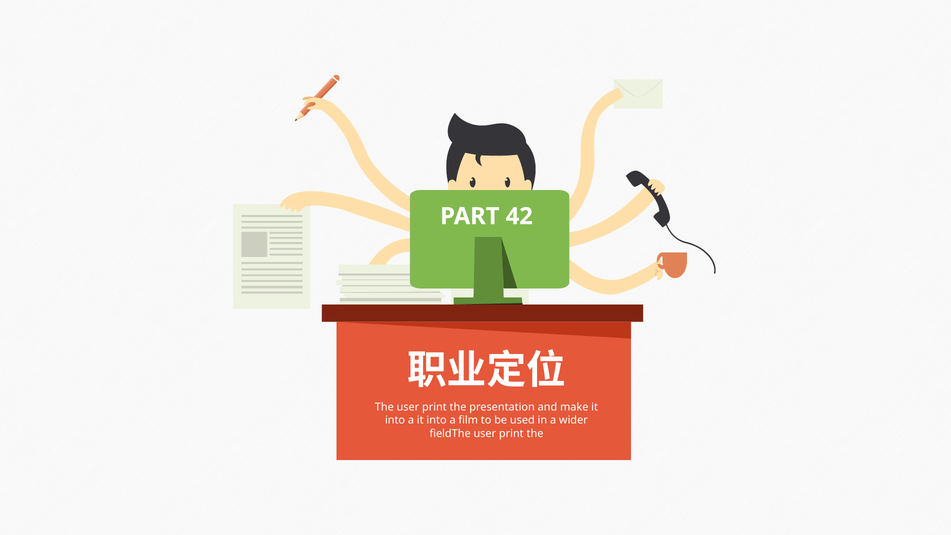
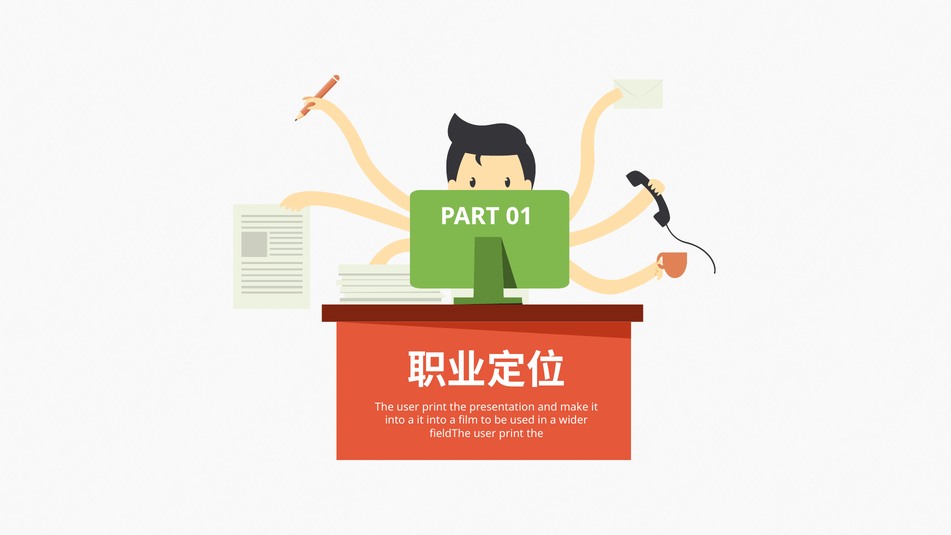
42: 42 -> 01
